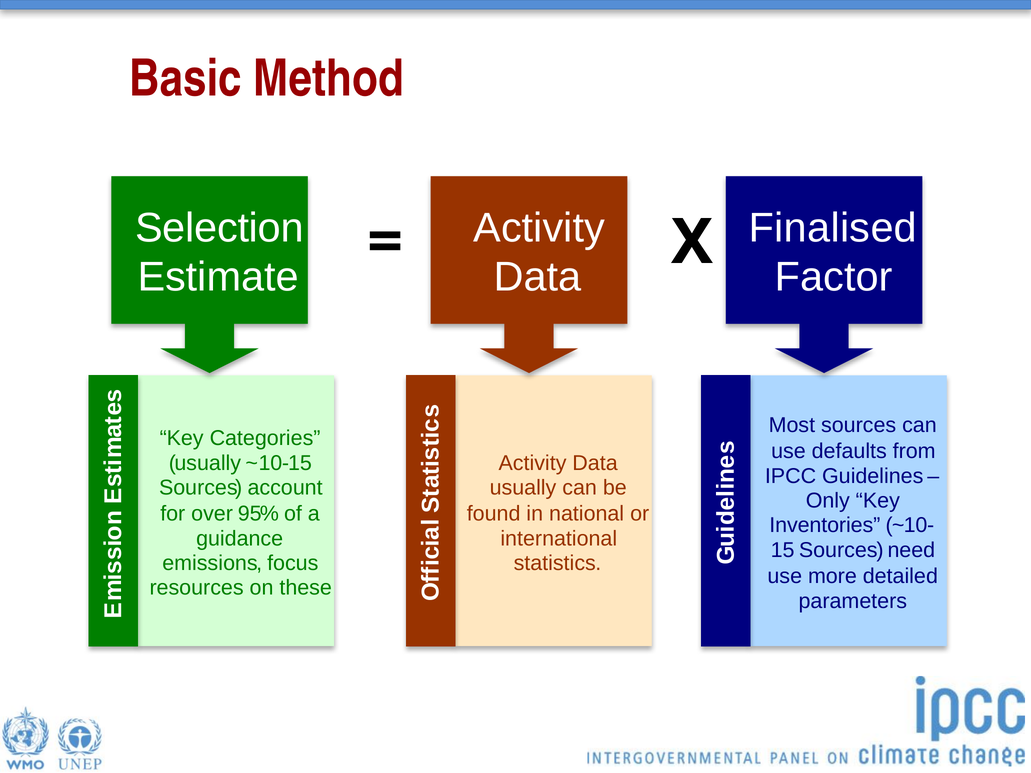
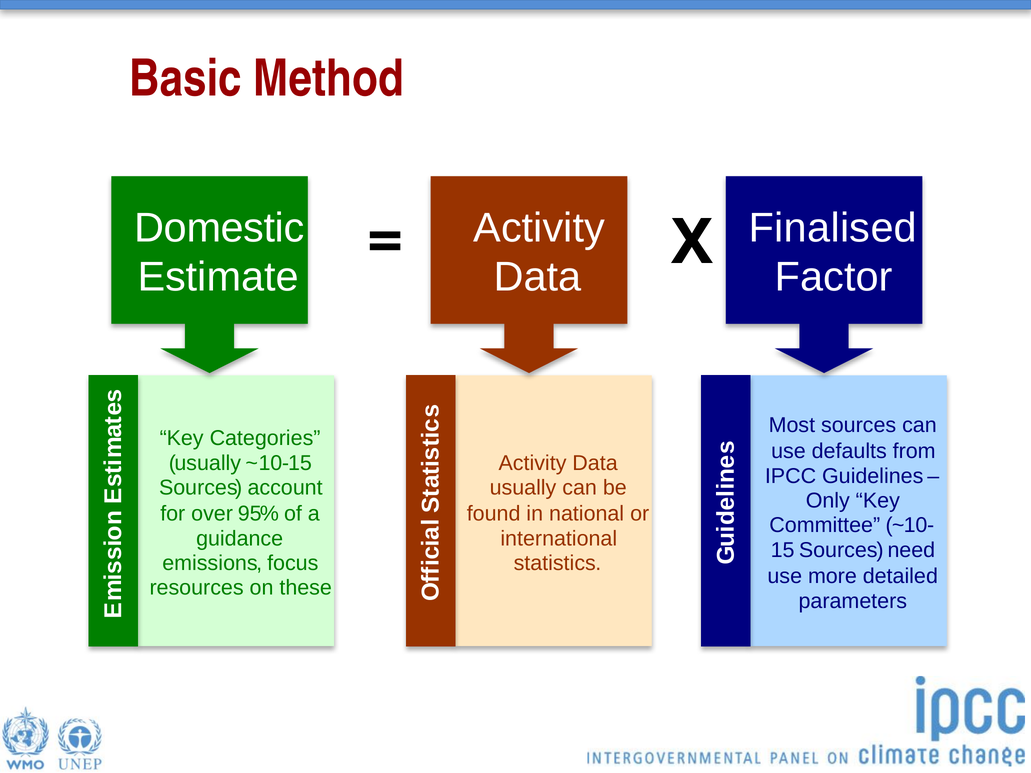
Selection: Selection -> Domestic
Inventories: Inventories -> Committee
